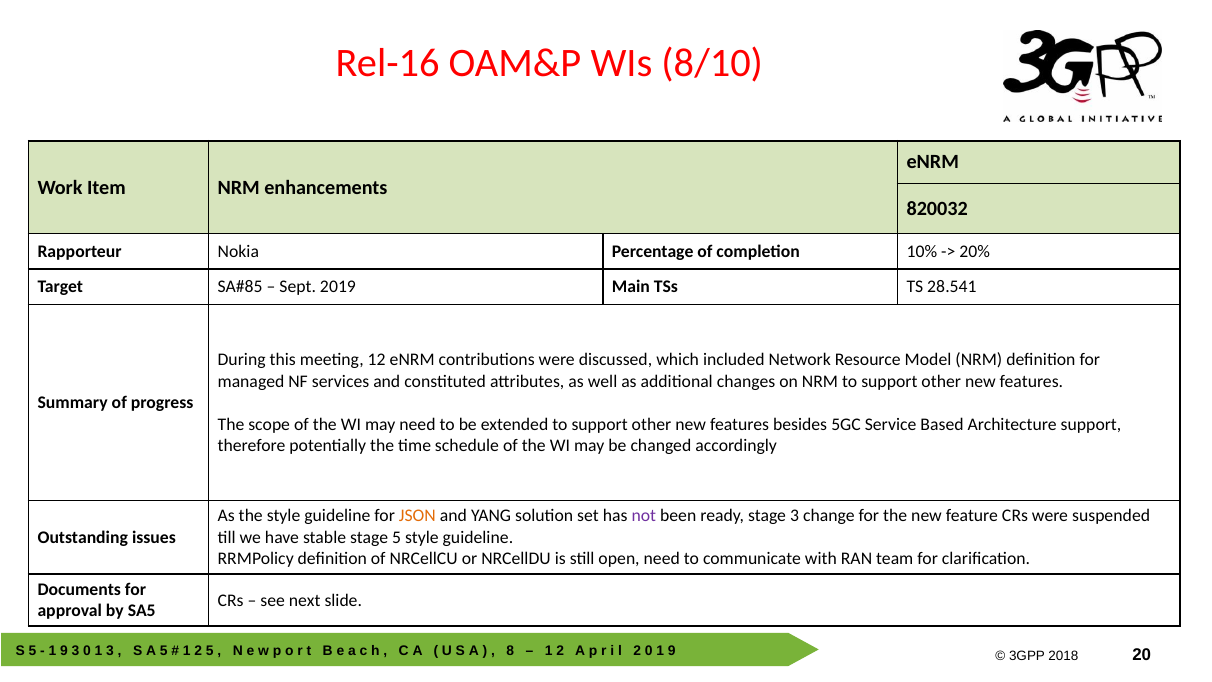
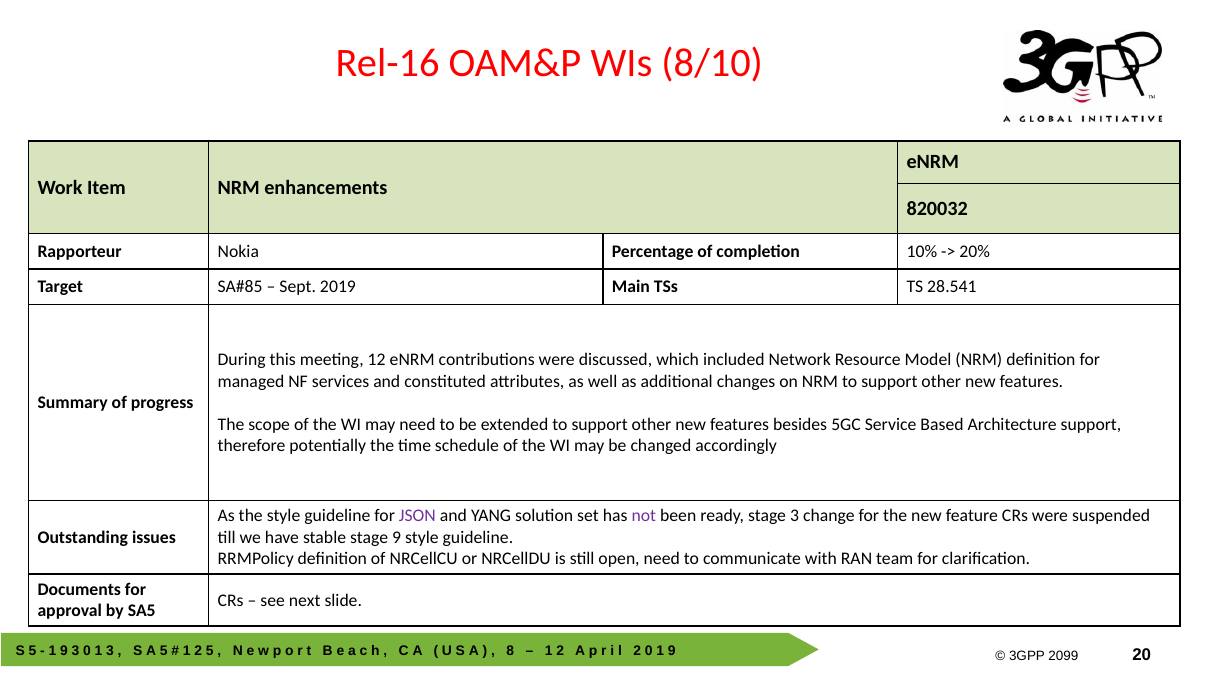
JSON colour: orange -> purple
stage 5: 5 -> 9
2018: 2018 -> 2099
